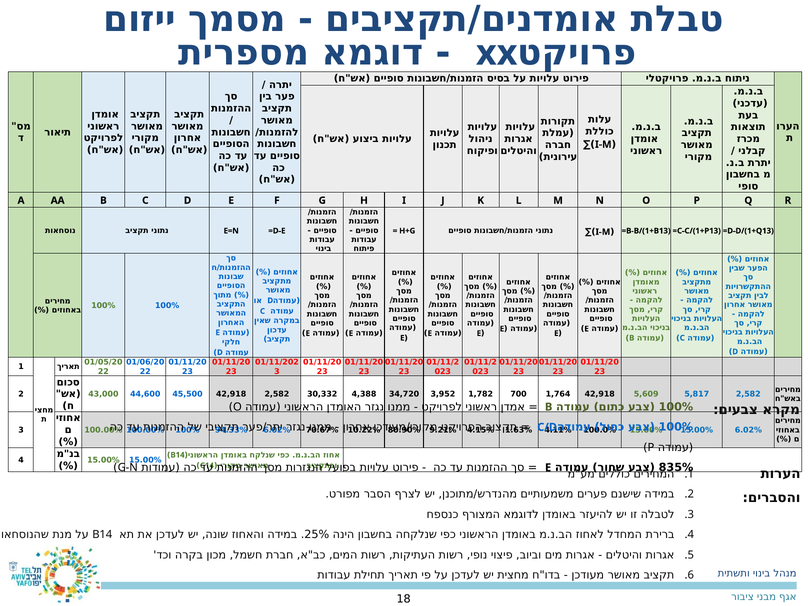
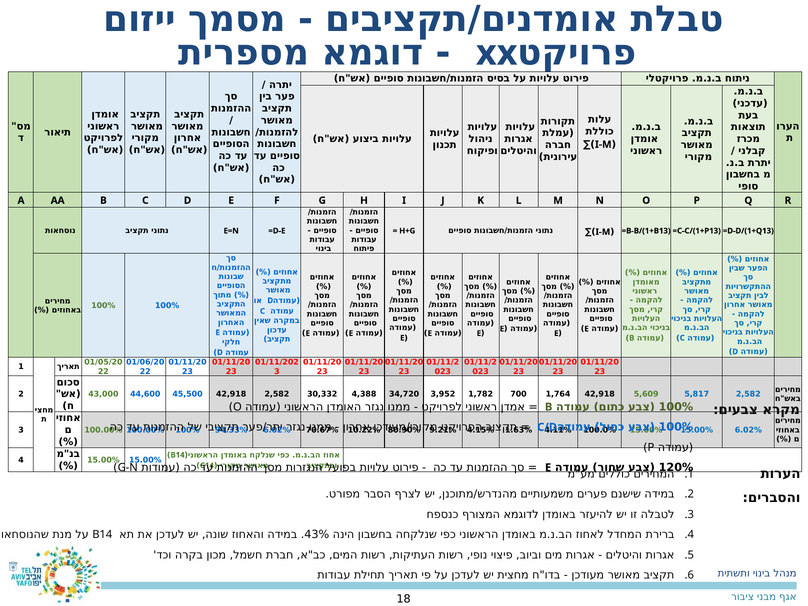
835%: 835% -> 120%
25%: 25% -> 43%
